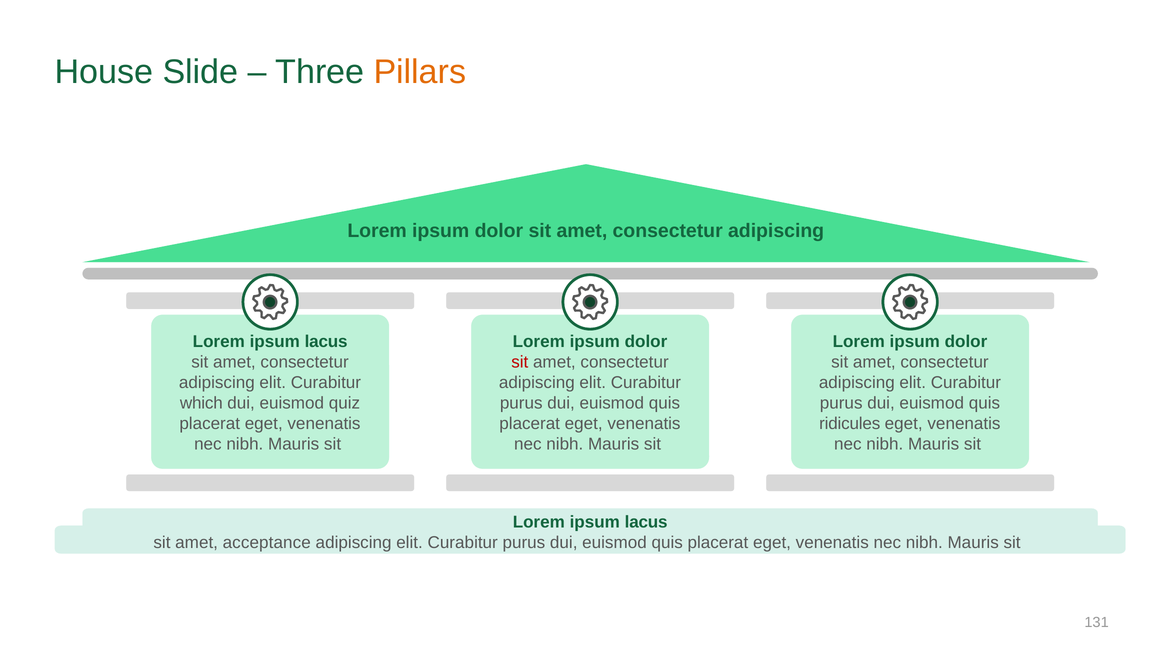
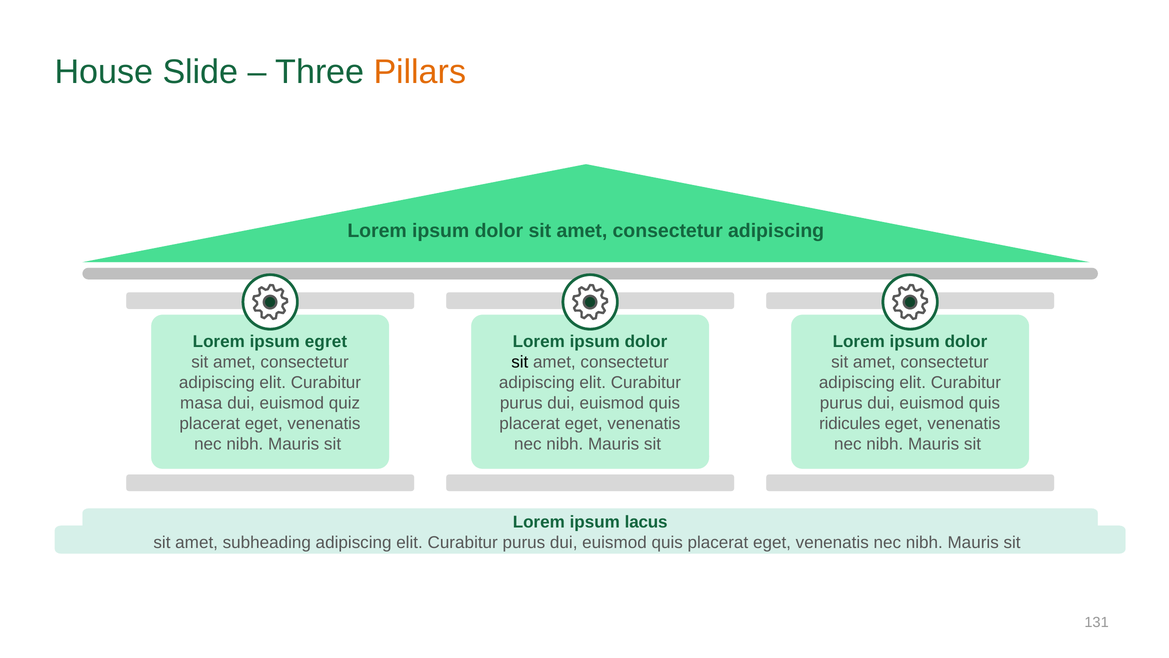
lacus at (326, 341): lacus -> egret
sit at (520, 362) colour: red -> black
which: which -> masa
acceptance: acceptance -> subheading
